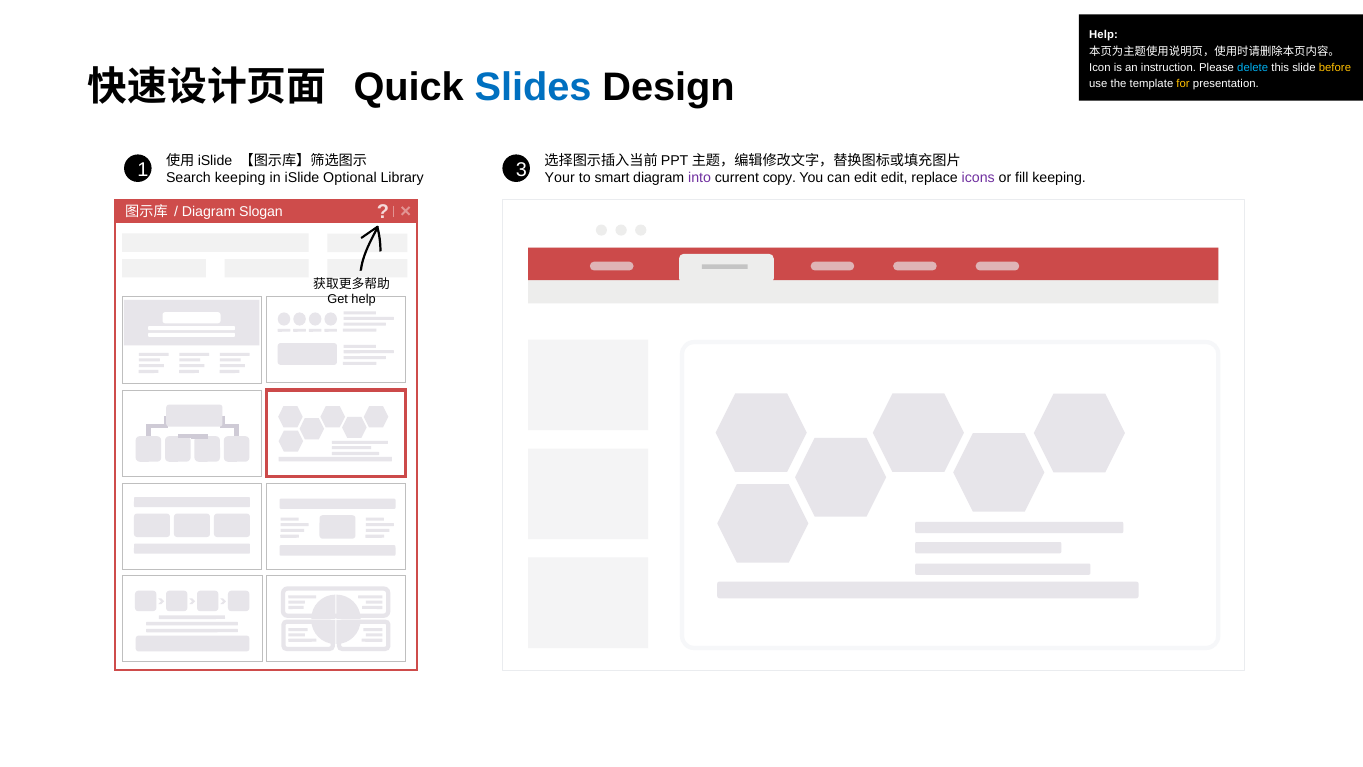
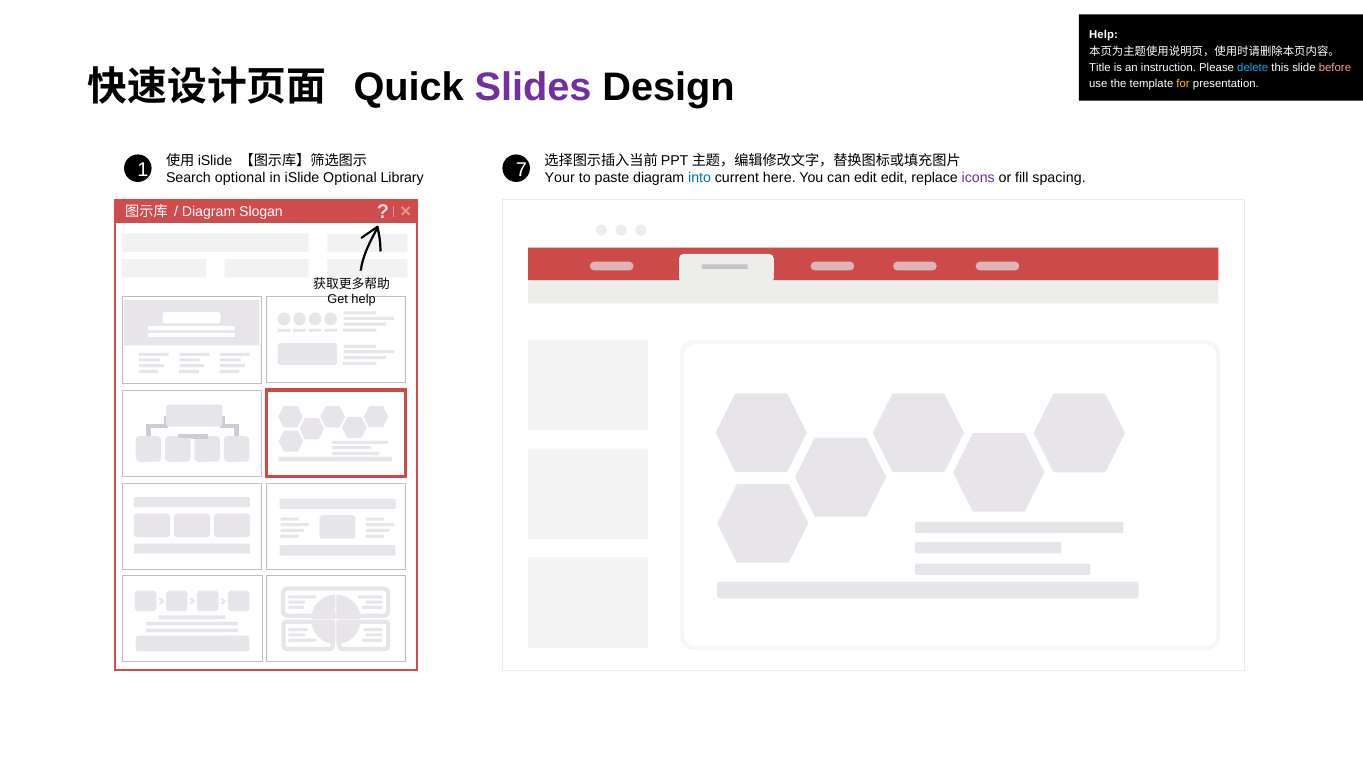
Icon: Icon -> Title
before colour: yellow -> pink
Slides colour: blue -> purple
3: 3 -> 7
Search keeping: keeping -> optional
smart: smart -> paste
into colour: purple -> blue
copy: copy -> here
fill keeping: keeping -> spacing
